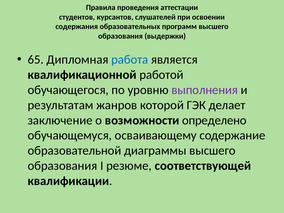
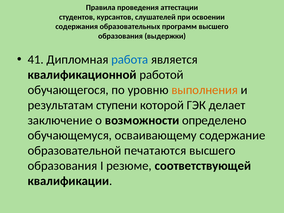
65: 65 -> 41
выполнения colour: purple -> orange
жанров: жанров -> ступени
диаграммы: диаграммы -> печатаются
